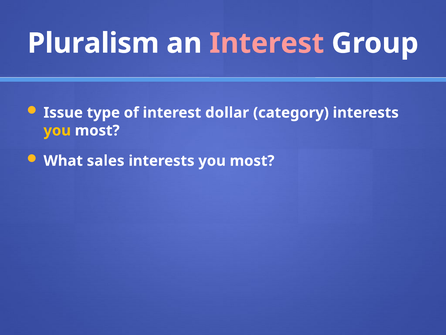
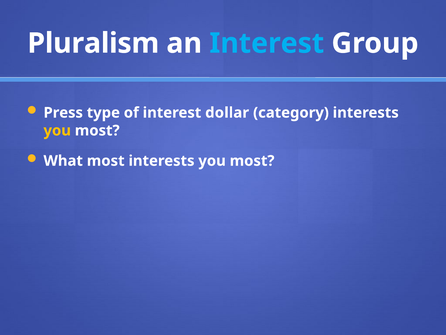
Interest at (267, 43) colour: pink -> light blue
Issue: Issue -> Press
What sales: sales -> most
